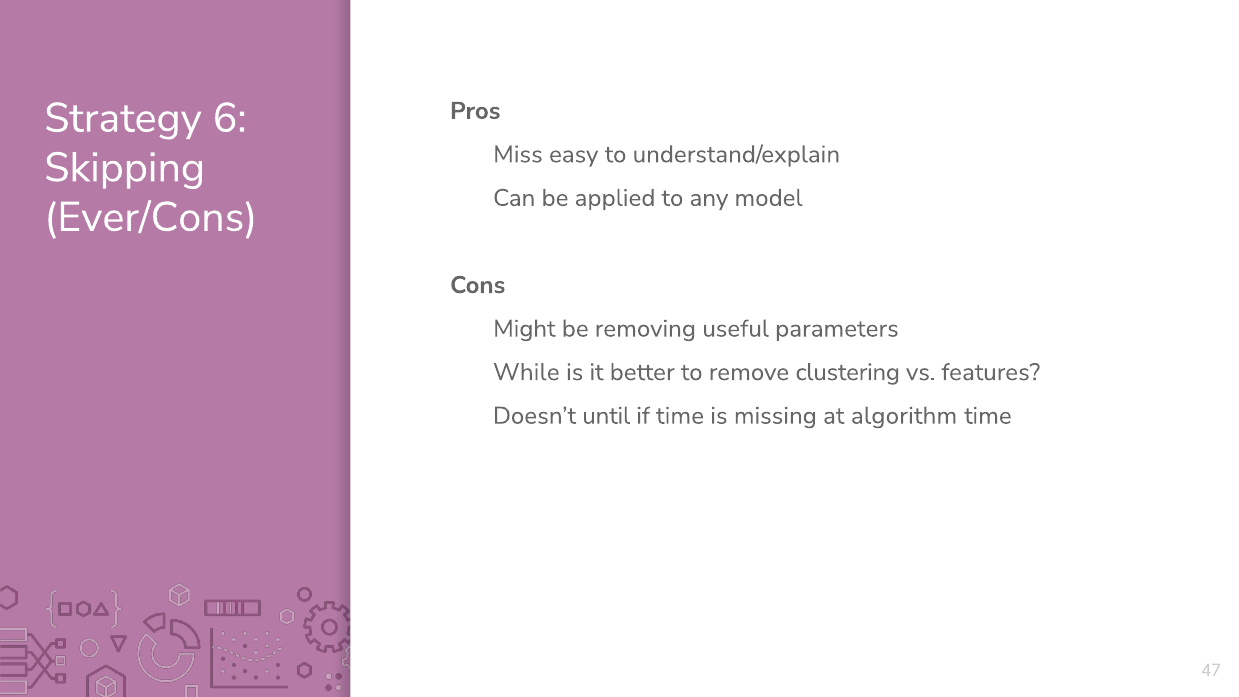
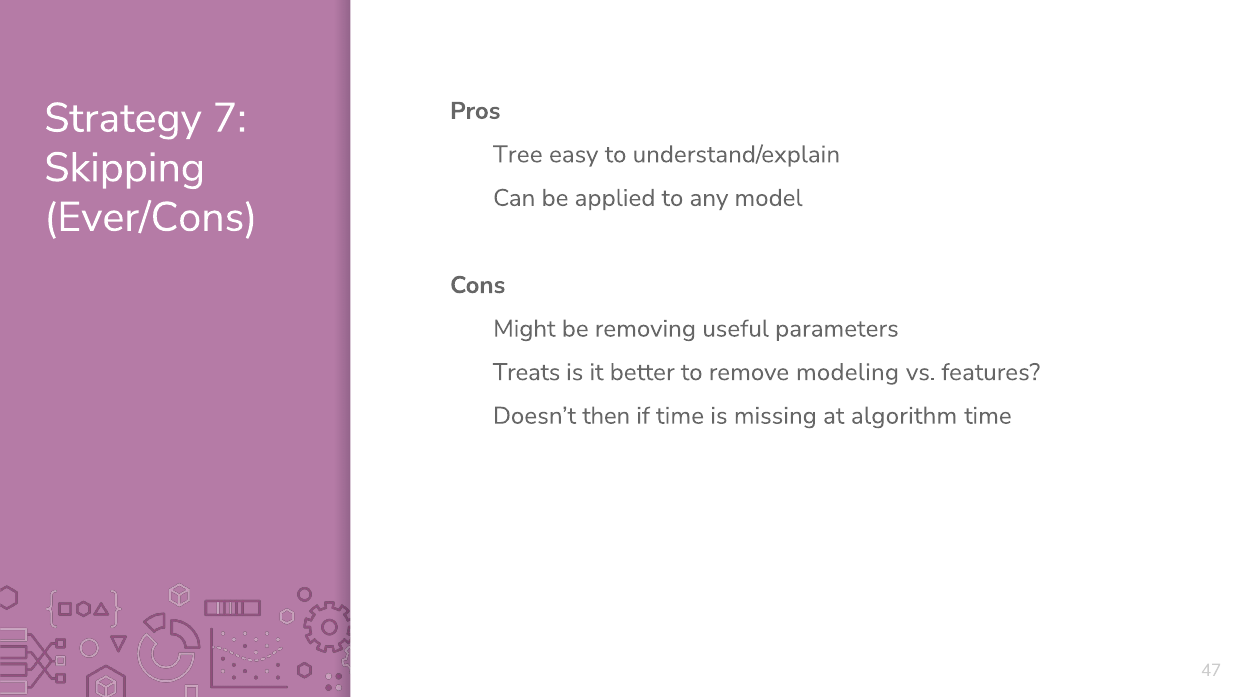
6: 6 -> 7
Miss: Miss -> Tree
While: While -> Treats
clustering: clustering -> modeling
until: until -> then
